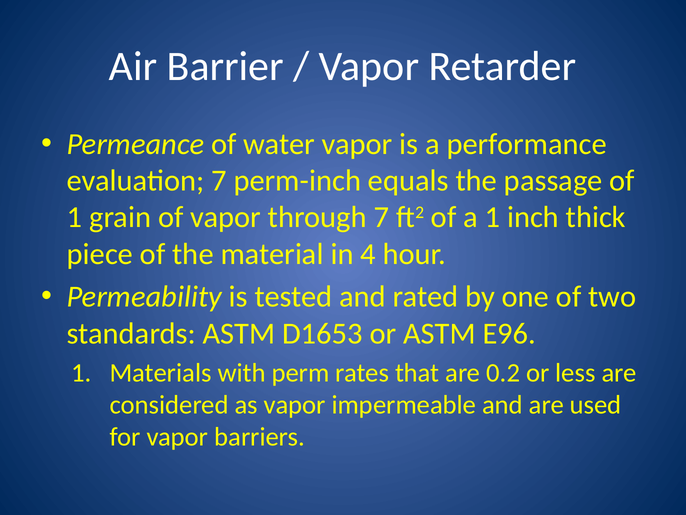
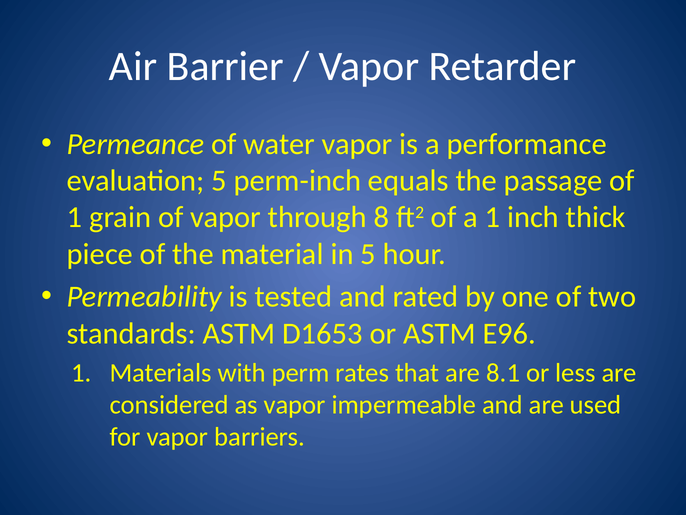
evaluation 7: 7 -> 5
through 7: 7 -> 8
in 4: 4 -> 5
0.2: 0.2 -> 8.1
